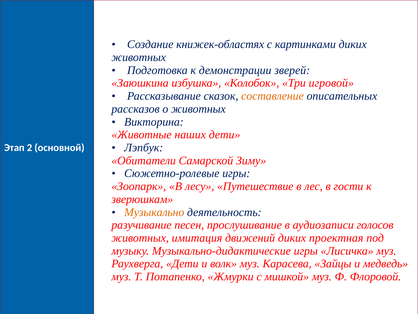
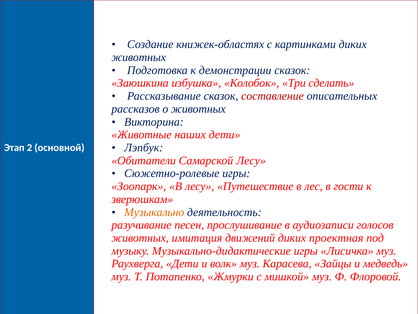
демонстрации зверей: зверей -> сказок
игровой: игровой -> сделать
составление colour: orange -> red
Самарской Зиму: Зиму -> Лесу
